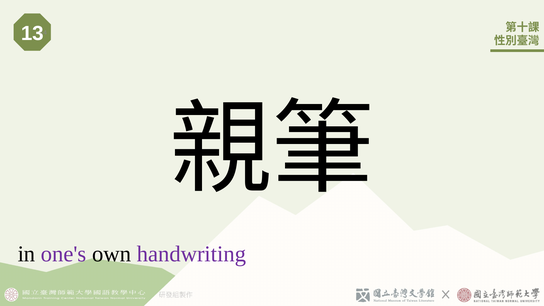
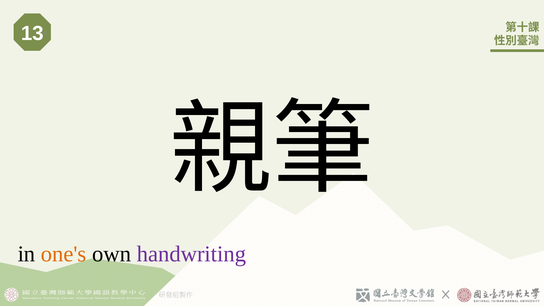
one's colour: purple -> orange
